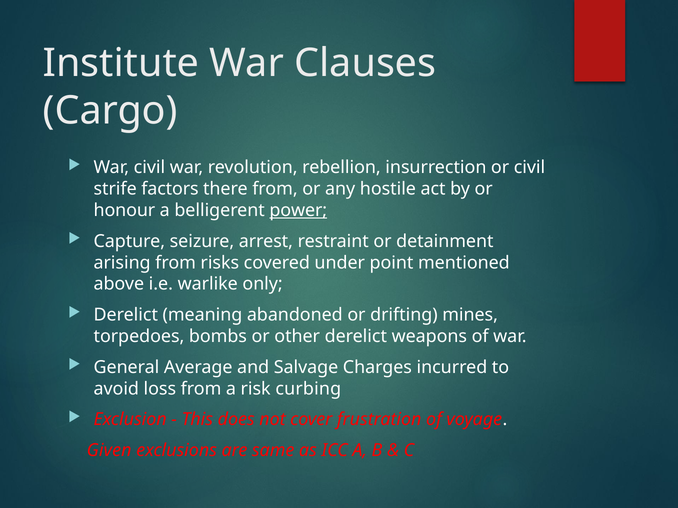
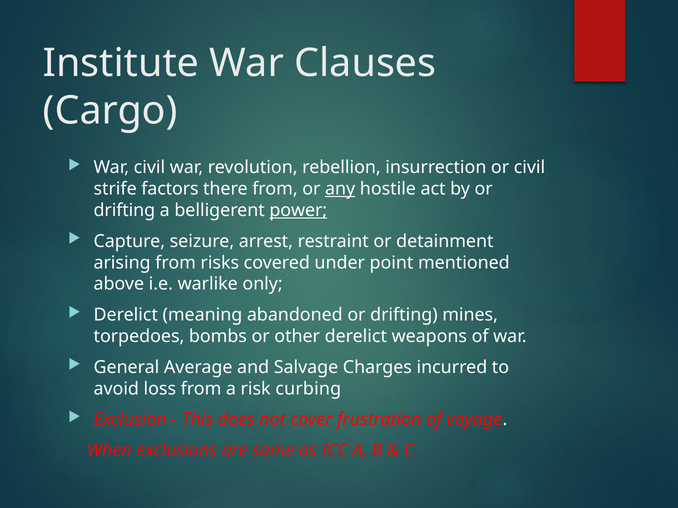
any underline: none -> present
honour at (124, 211): honour -> drifting
Given: Given -> When
